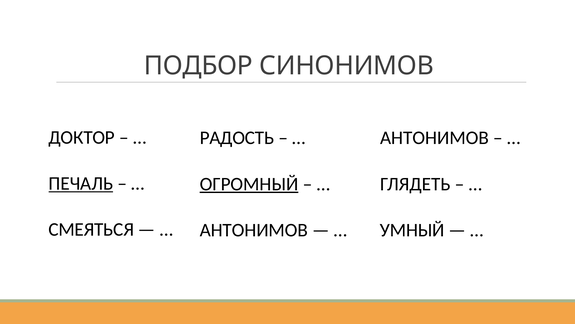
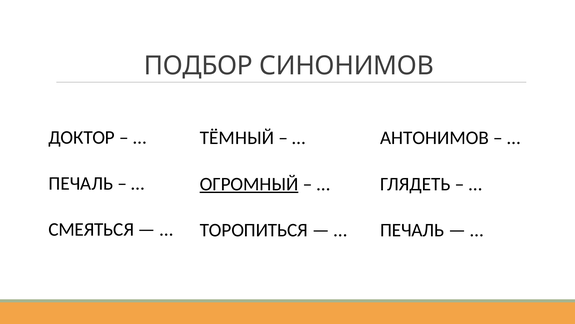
РАДОСТЬ: РАДОСТЬ -> ТЁМНЫЙ
ПЕЧАЛЬ at (81, 183) underline: present -> none
АНТОНИМОВ at (254, 230): АНТОНИМОВ -> ТОРОПИТЬСЯ
УМНЫЙ at (412, 230): УМНЫЙ -> ПЕЧАЛЬ
